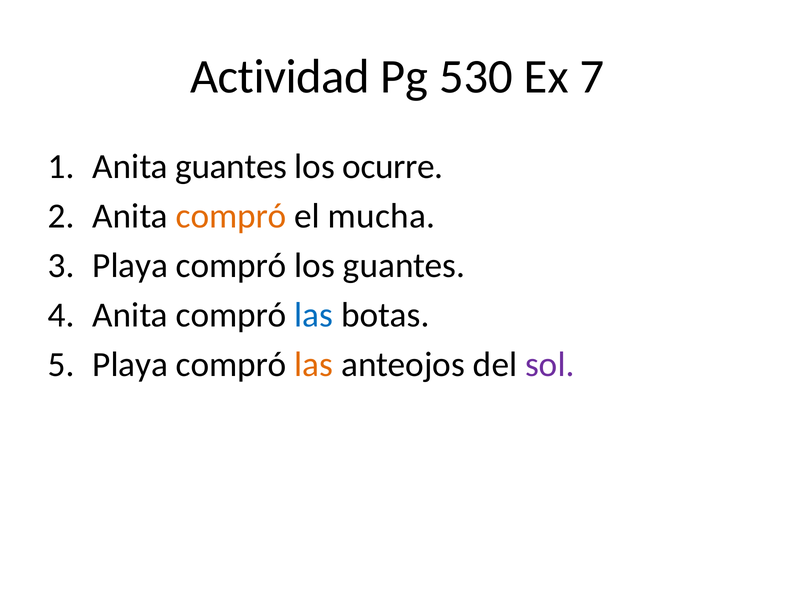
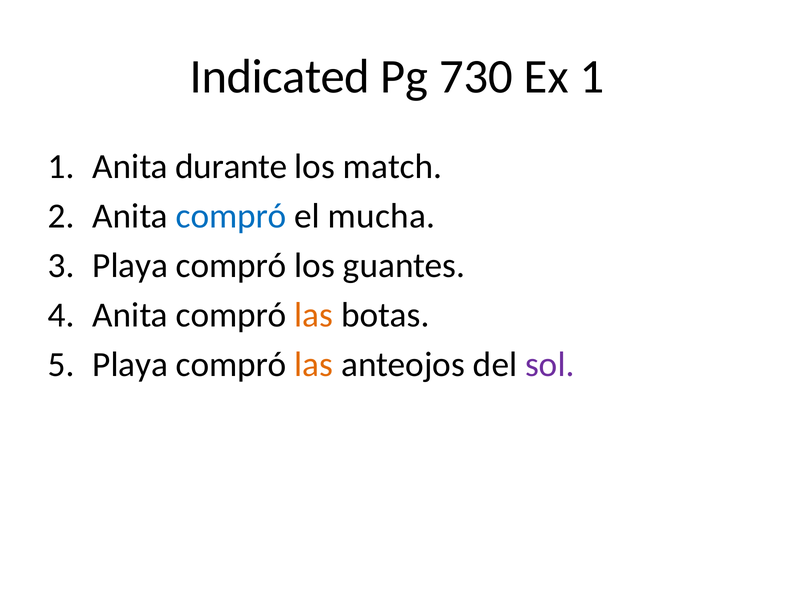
Actividad: Actividad -> Indicated
530: 530 -> 730
Ex 7: 7 -> 1
Anita guantes: guantes -> durante
ocurre: ocurre -> match
compró at (231, 216) colour: orange -> blue
las at (314, 315) colour: blue -> orange
